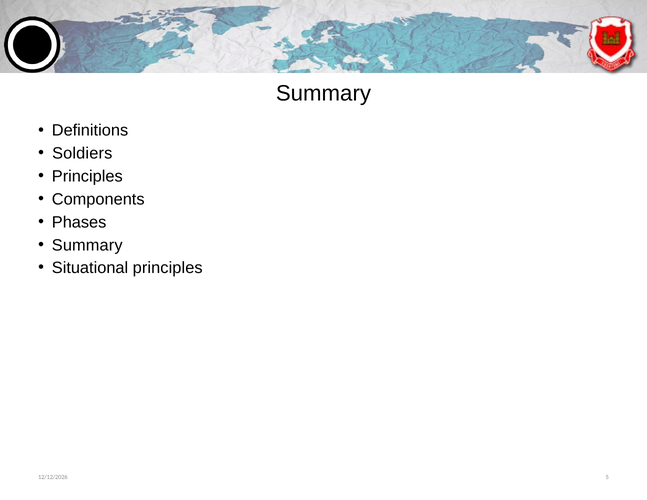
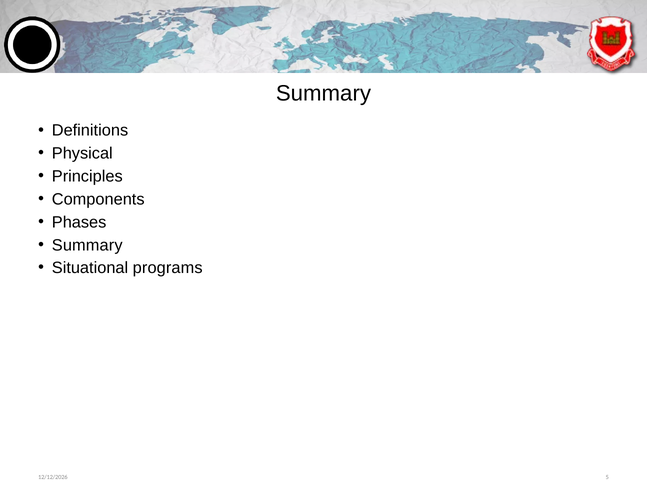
Soldiers: Soldiers -> Physical
Situational principles: principles -> programs
